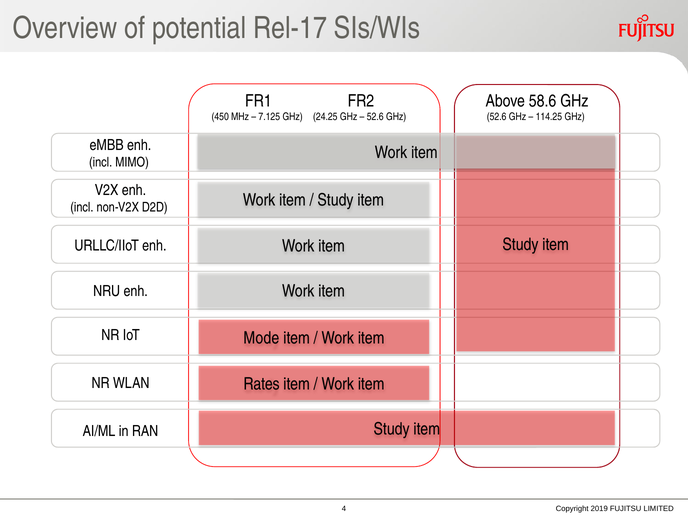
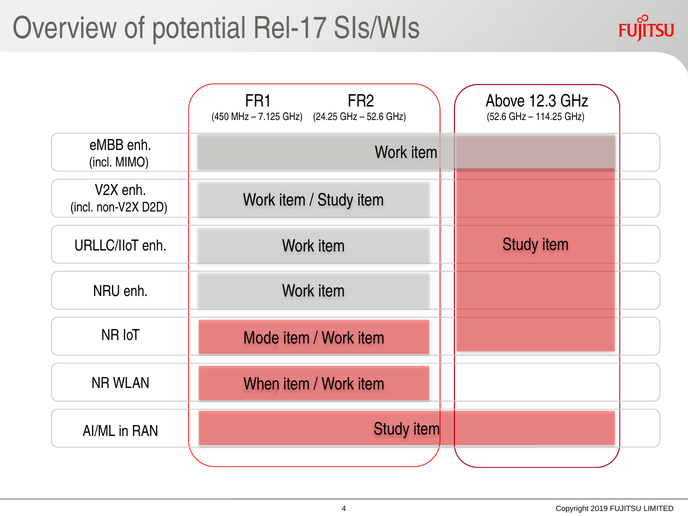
58.6: 58.6 -> 12.3
Rates: Rates -> When
